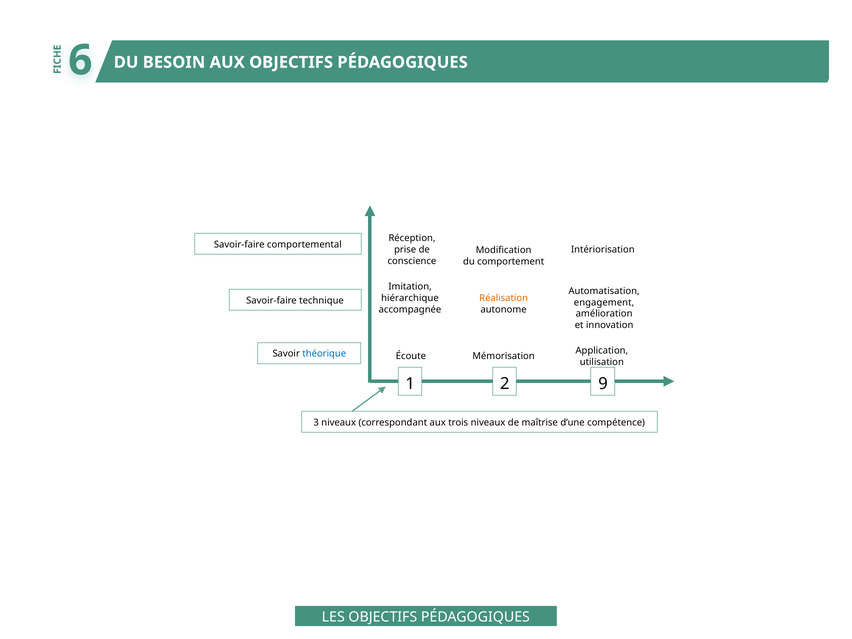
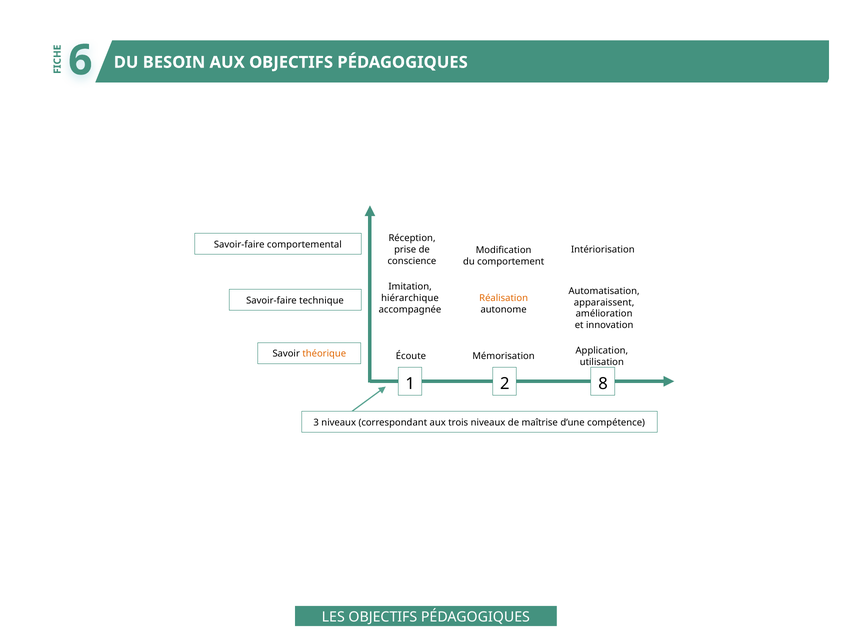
engagement: engagement -> apparaissent
théorique colour: blue -> orange
9: 9 -> 8
